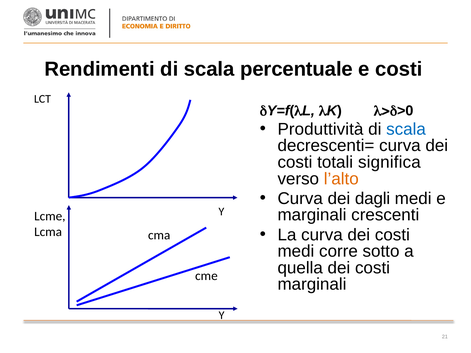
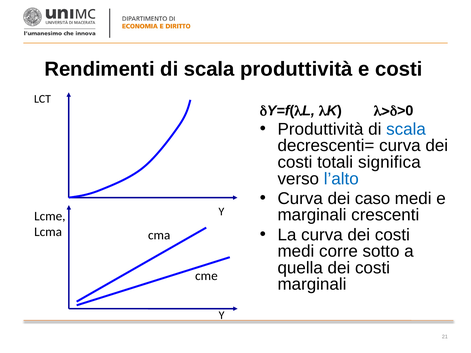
scala percentuale: percentuale -> produttività
l’alto colour: orange -> blue
dagli: dagli -> caso
